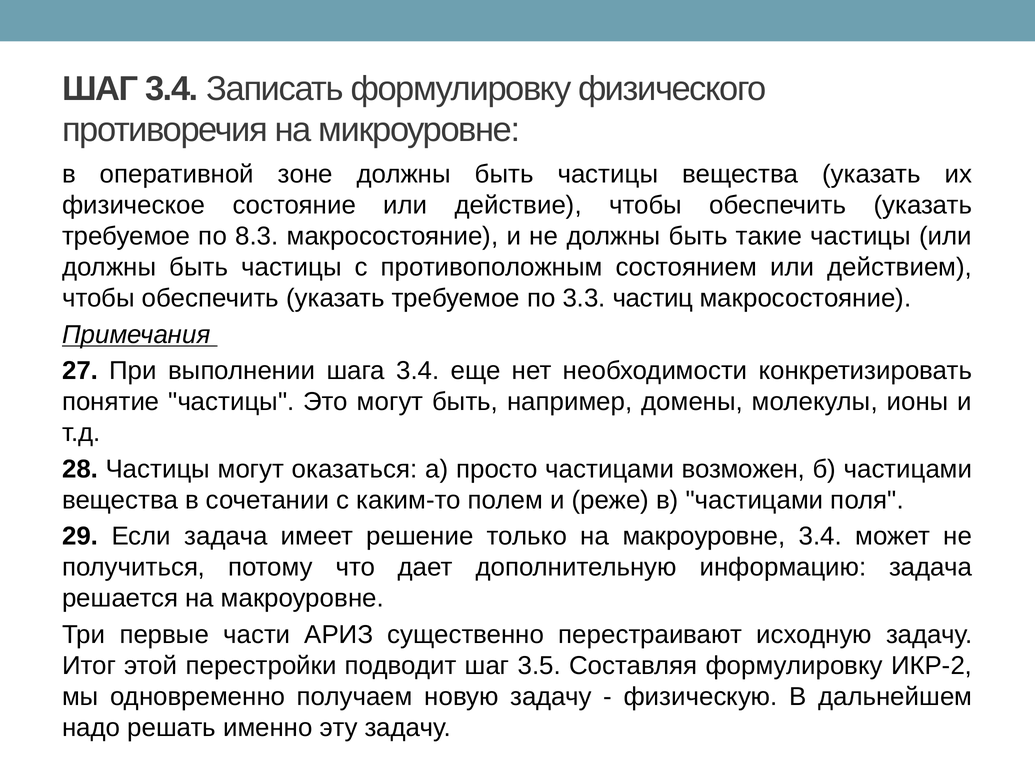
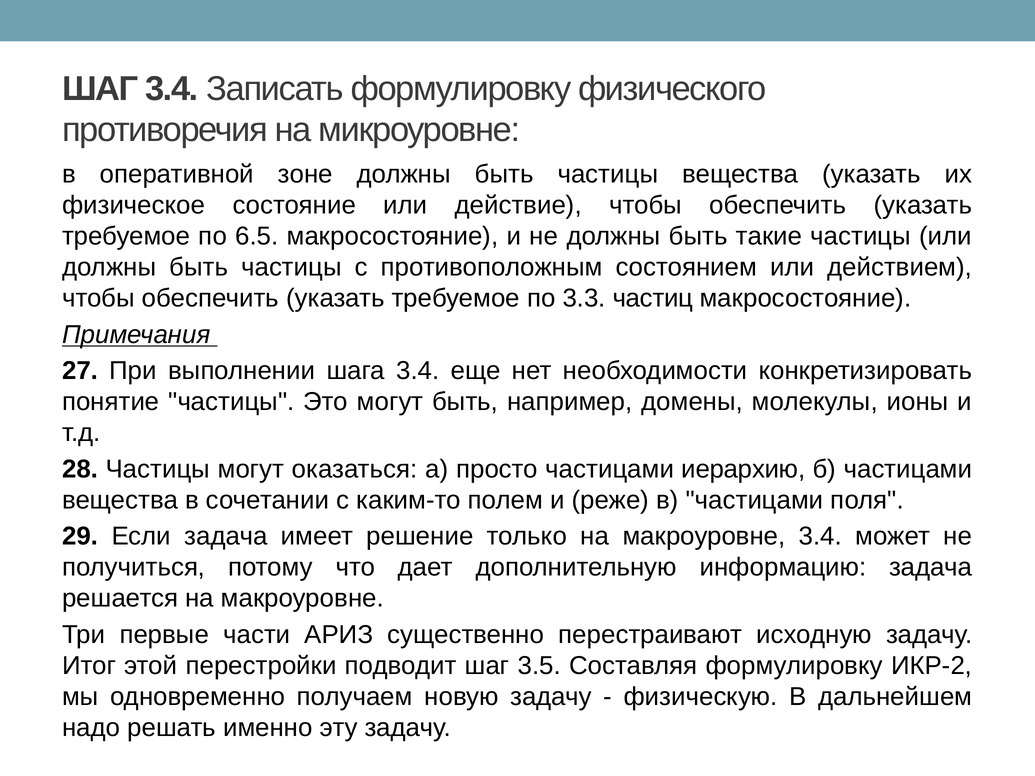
8.3: 8.3 -> 6.5
возможен: возможен -> иерархию
